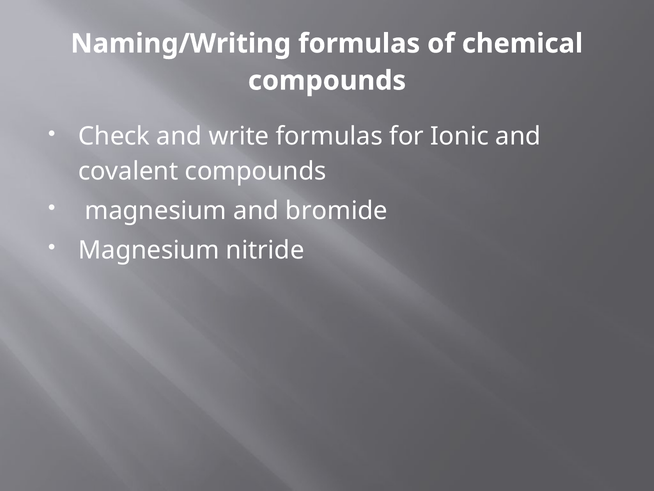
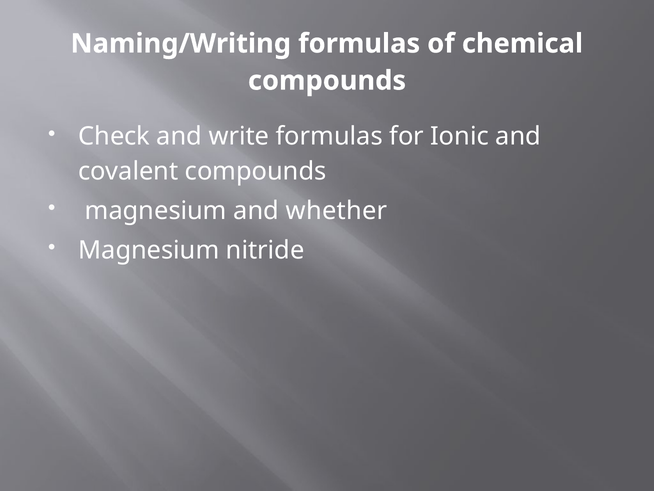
bromide: bromide -> whether
